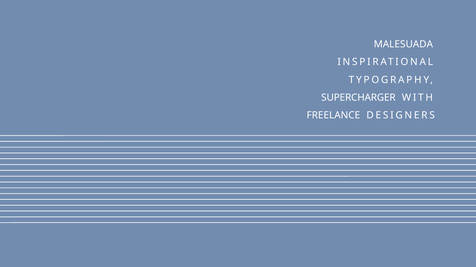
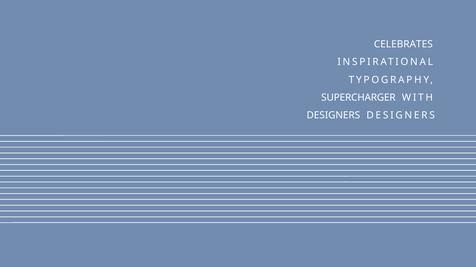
MALESUADA: MALESUADA -> CELEBRATES
FREELANCE at (333, 116): FREELANCE -> DESIGNERS
